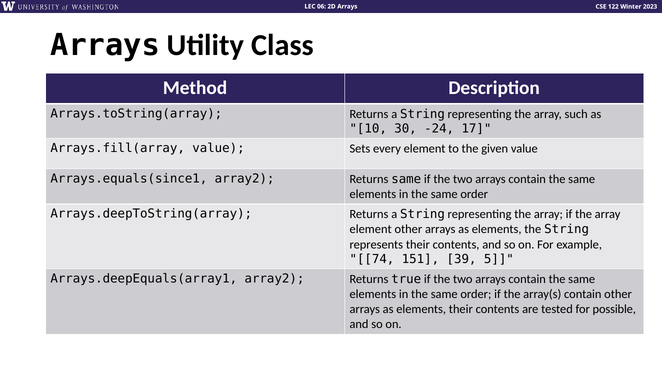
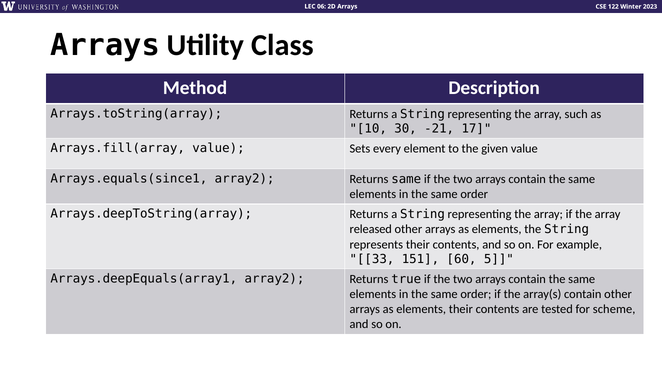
-24: -24 -> -21
element at (371, 230): element -> released
74: 74 -> 33
39: 39 -> 60
possible: possible -> scheme
